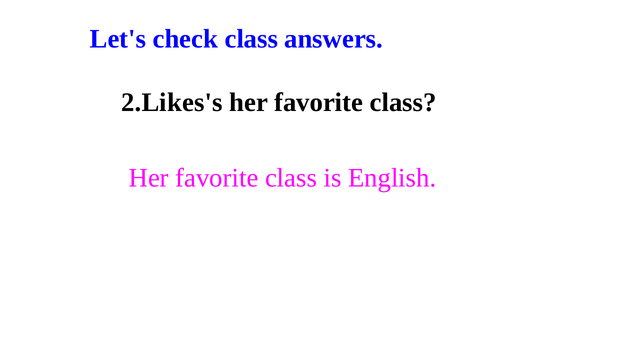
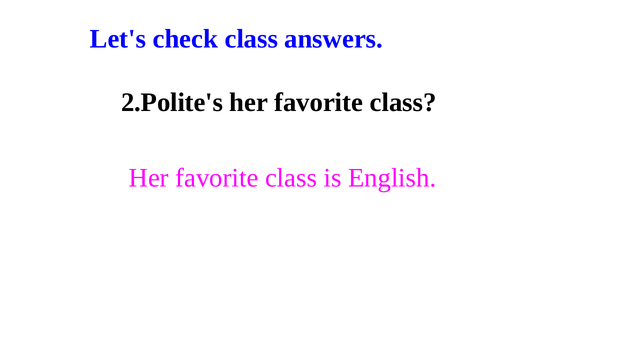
2.Likes's: 2.Likes's -> 2.Polite's
